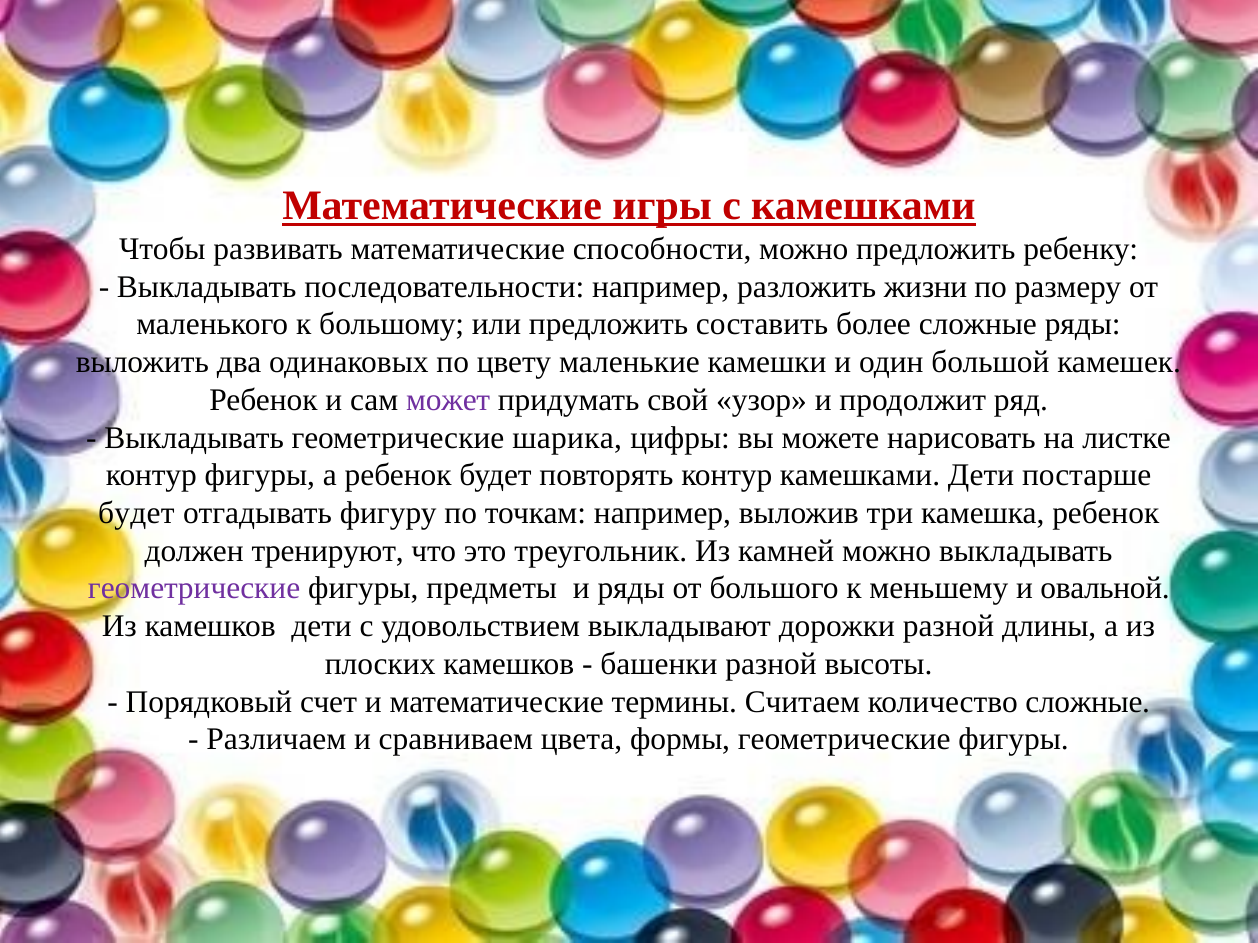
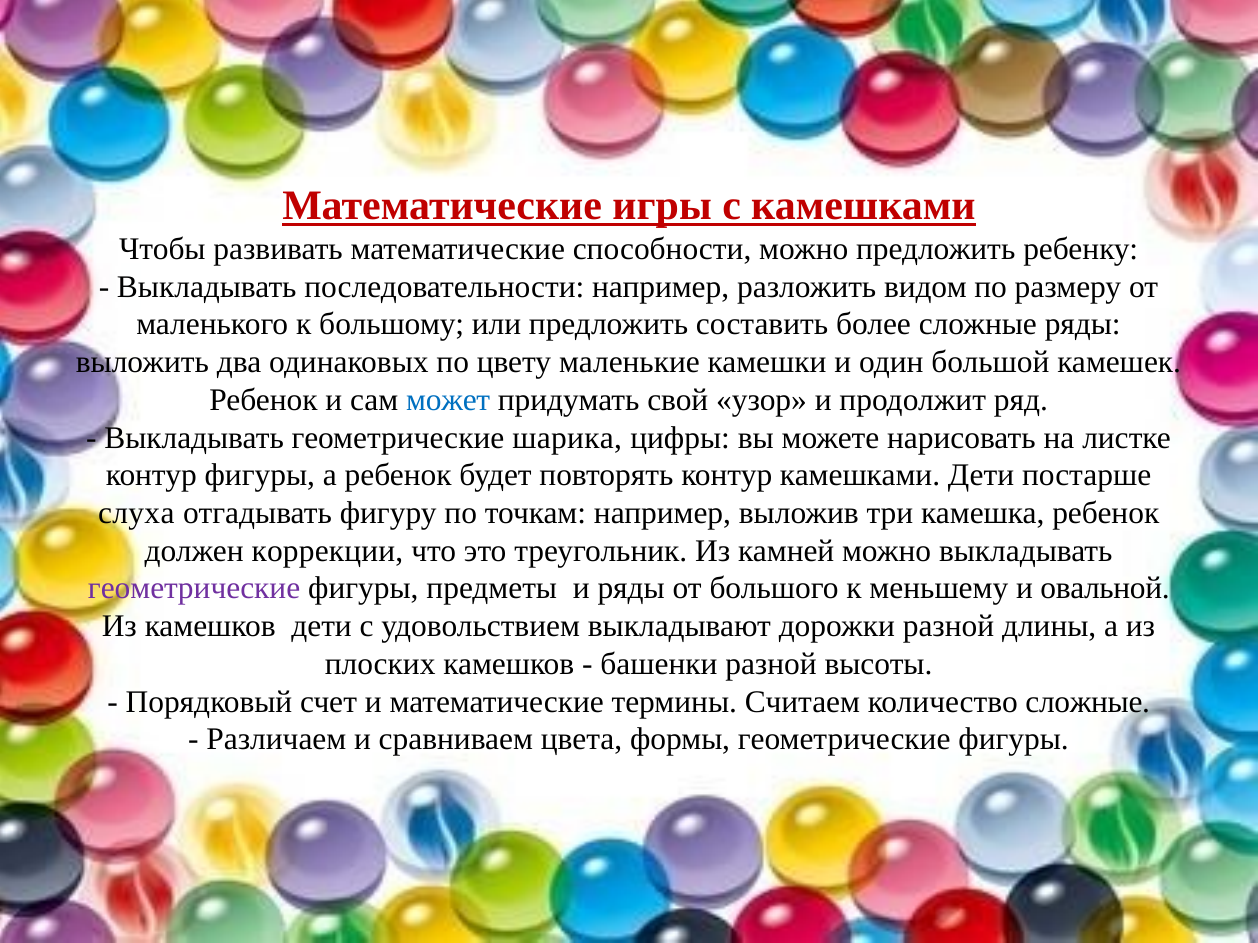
жизни: жизни -> видом
может colour: purple -> blue
будет at (136, 513): будет -> слуха
тренируют: тренируют -> коррекции
